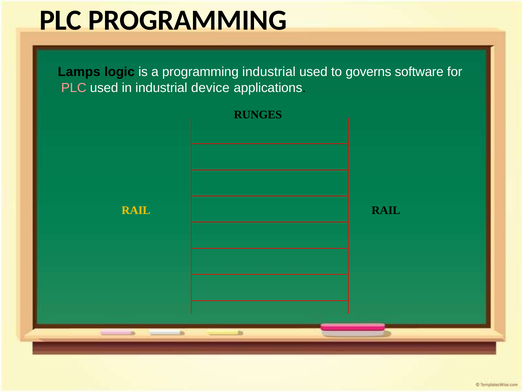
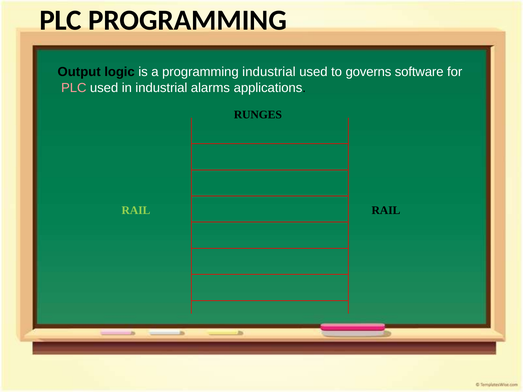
Lamps: Lamps -> Output
device: device -> alarms
RAIL at (136, 211) colour: yellow -> light green
